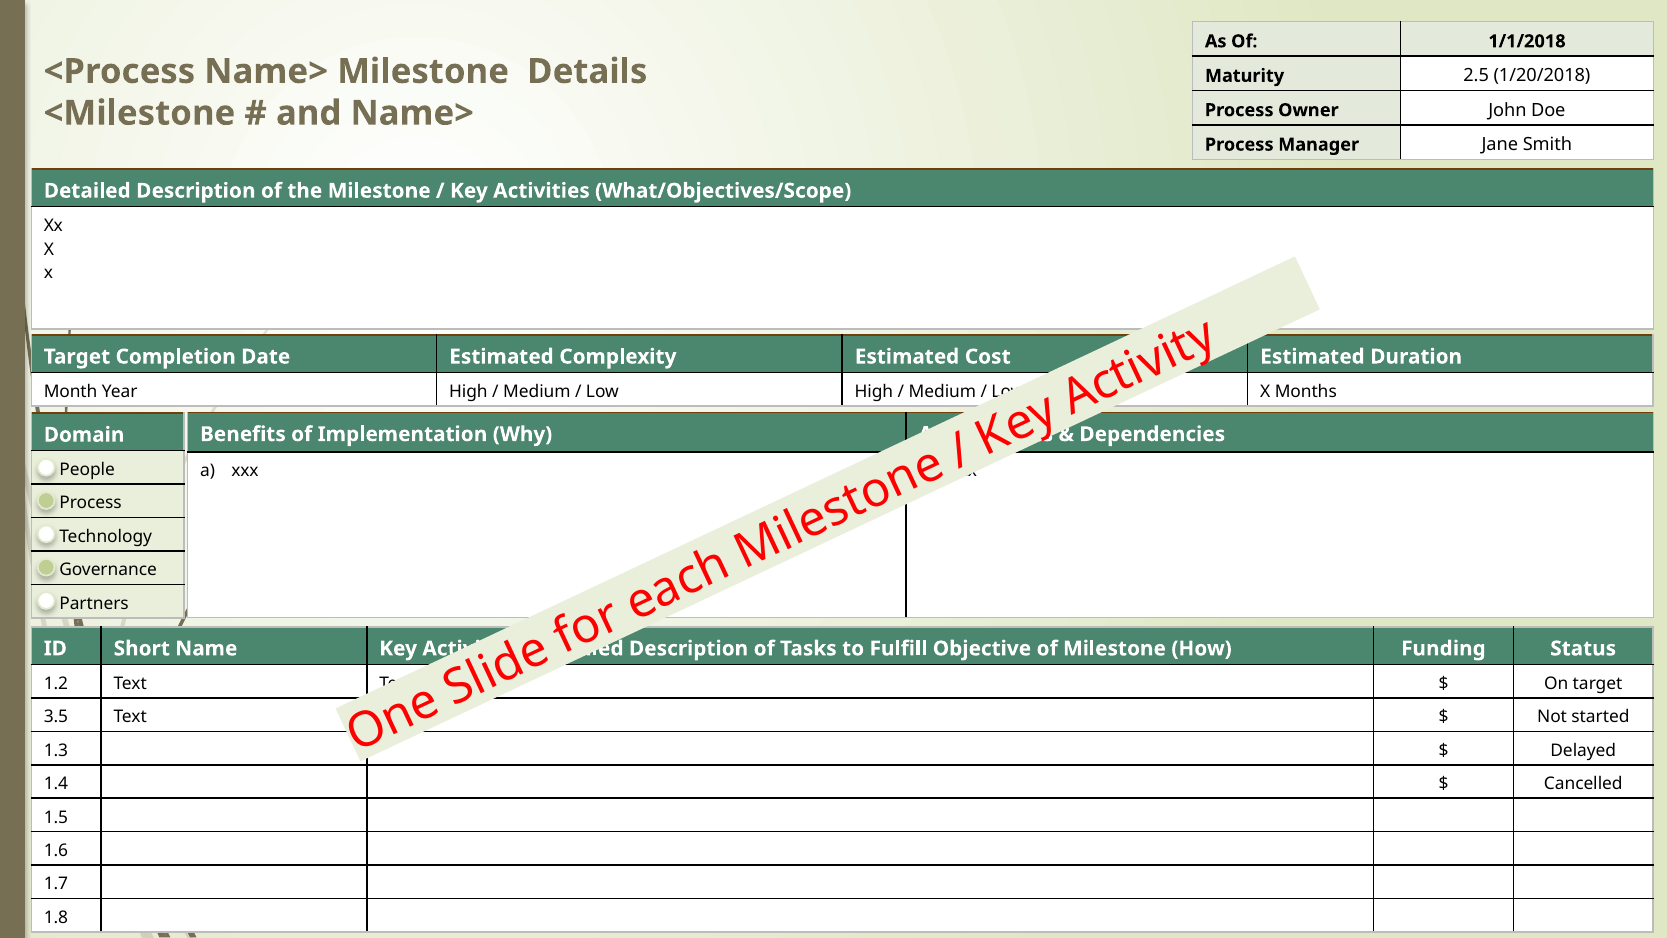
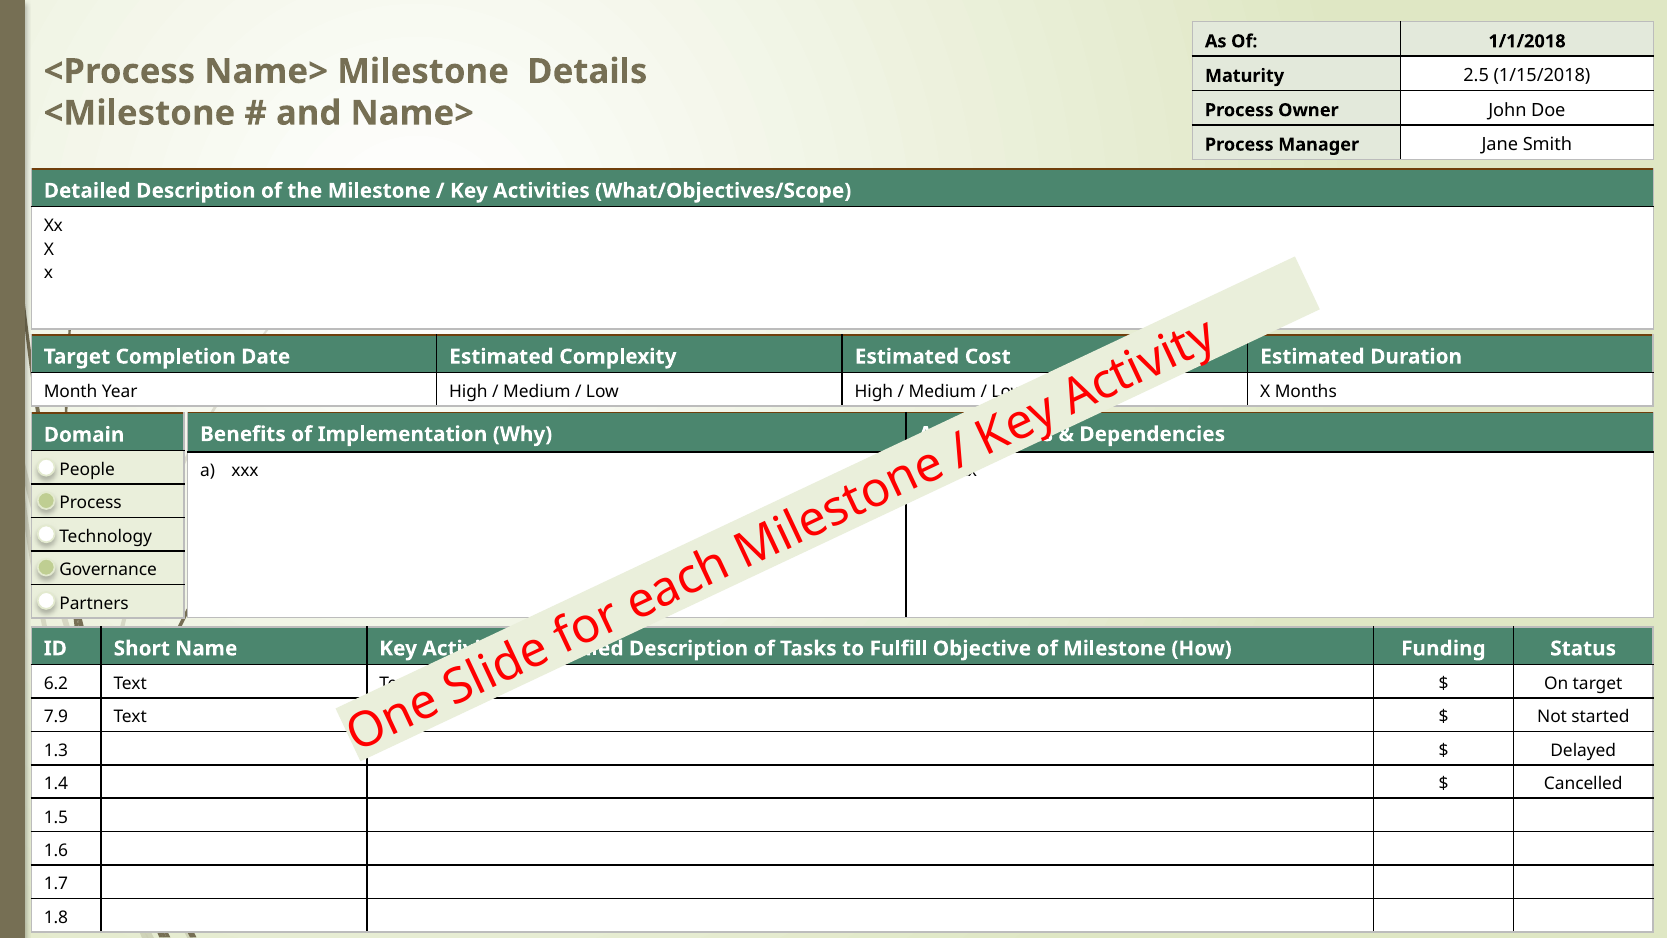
1/20/2018: 1/20/2018 -> 1/15/2018
1.2: 1.2 -> 6.2
3.5: 3.5 -> 7.9
